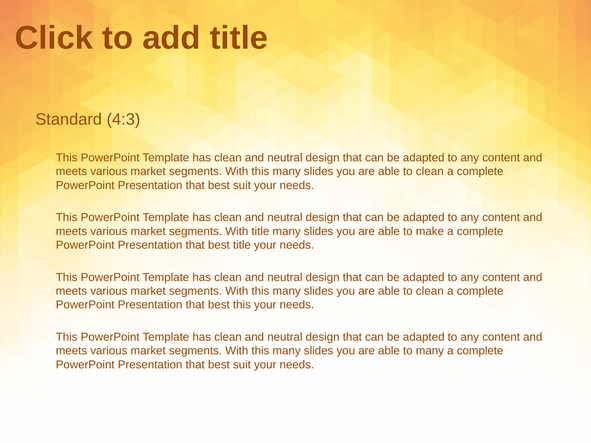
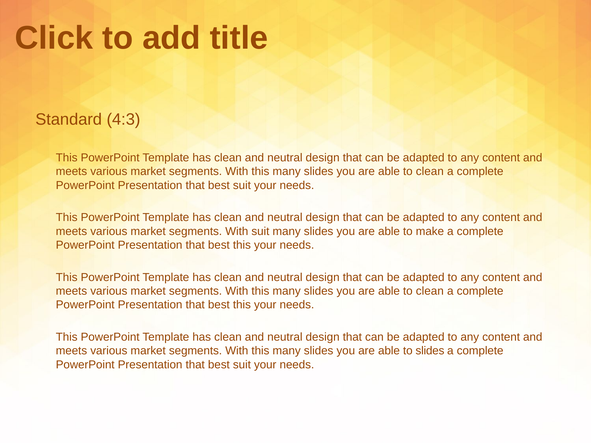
With title: title -> suit
title at (242, 245): title -> this
to many: many -> slides
